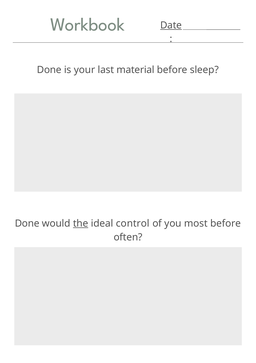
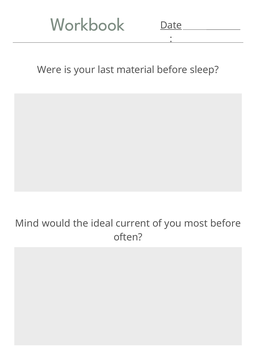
Done at (49, 70): Done -> Were
Done at (27, 223): Done -> Mind
the underline: present -> none
control: control -> current
